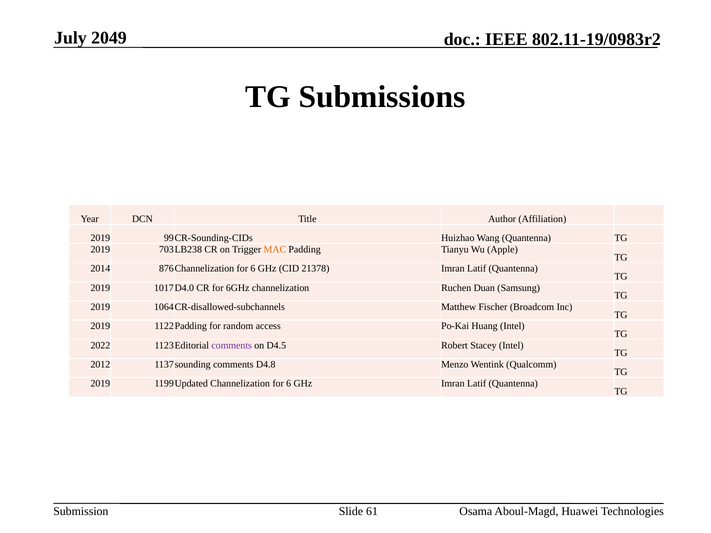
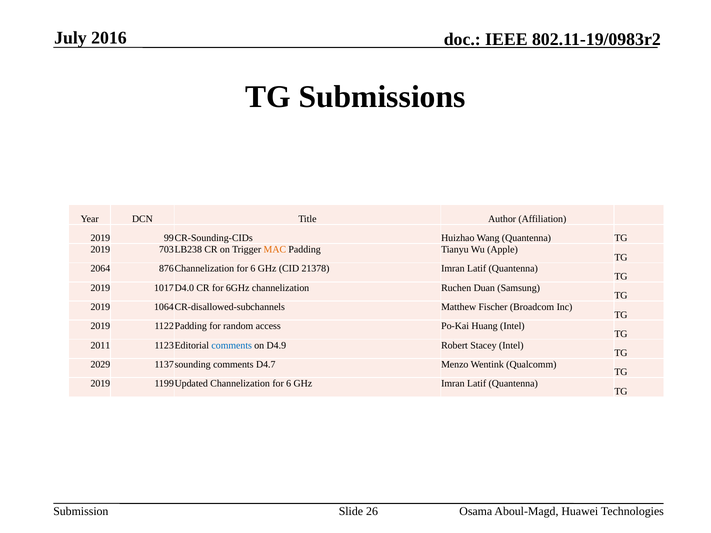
2049: 2049 -> 2016
2014: 2014 -> 2064
2022: 2022 -> 2011
comments at (232, 345) colour: purple -> blue
D4.5: D4.5 -> D4.9
2012: 2012 -> 2029
D4.8: D4.8 -> D4.7
61: 61 -> 26
